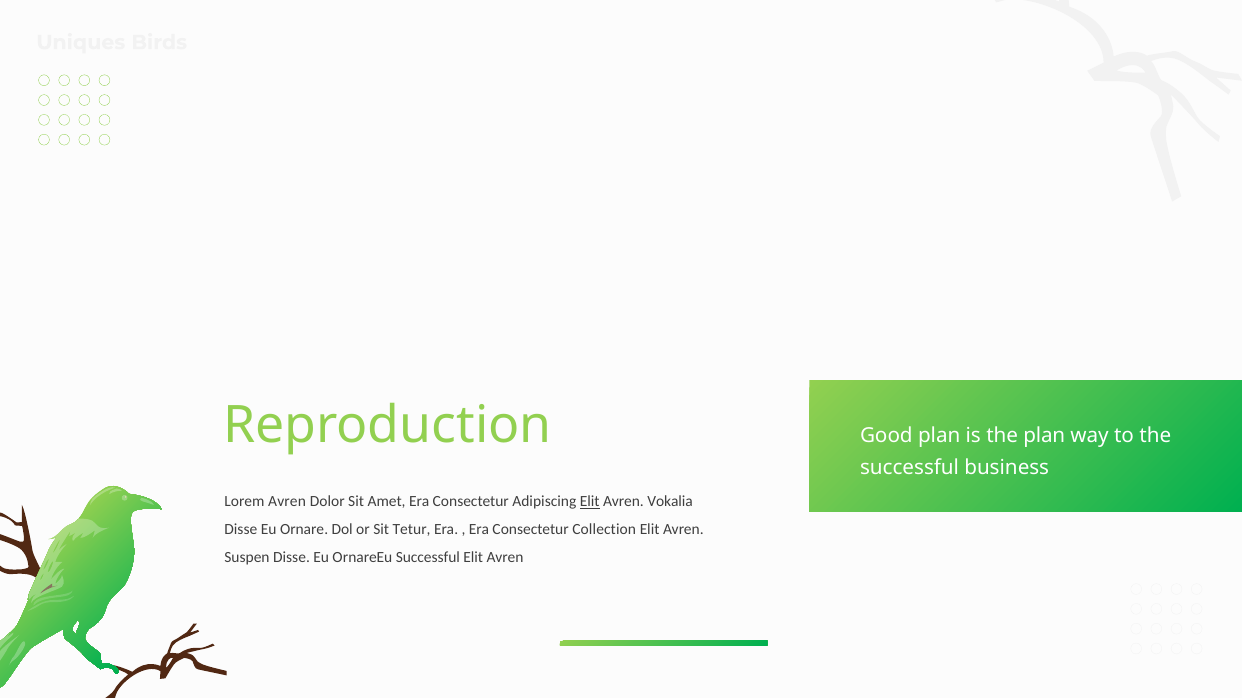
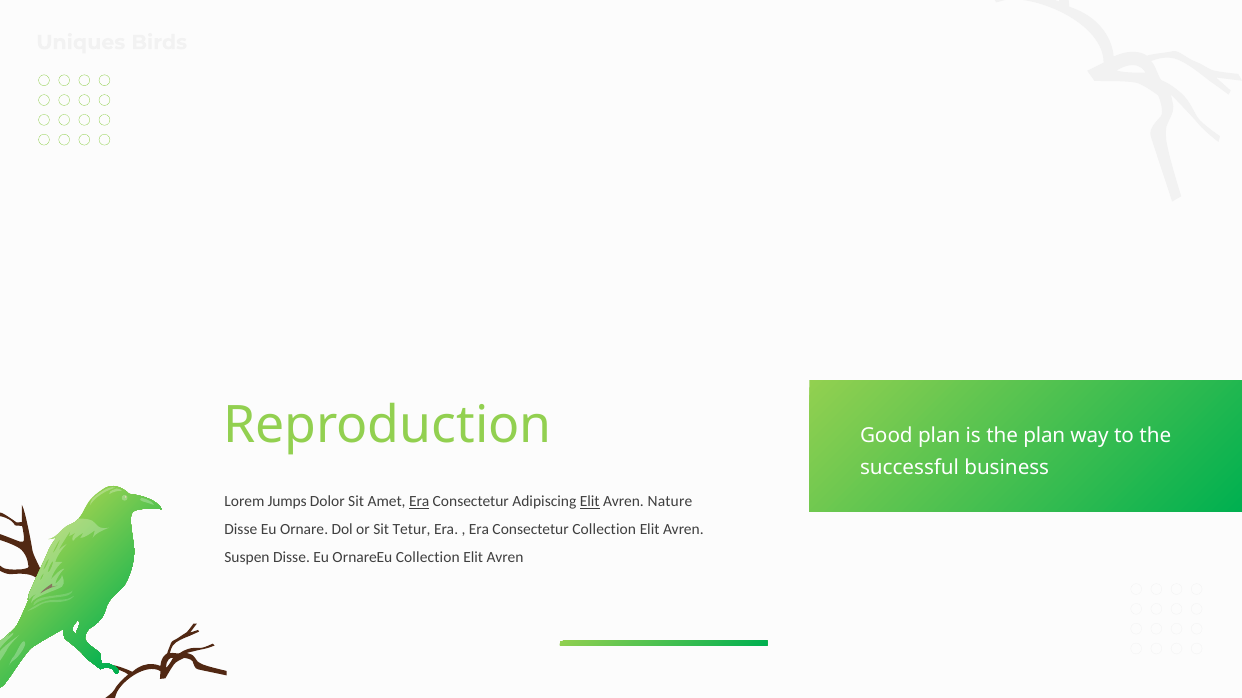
Avren at (287, 502): Avren -> Jumps
Era at (419, 502) underline: none -> present
Vokalia: Vokalia -> Nature
OrnareEu Successful: Successful -> Collection
